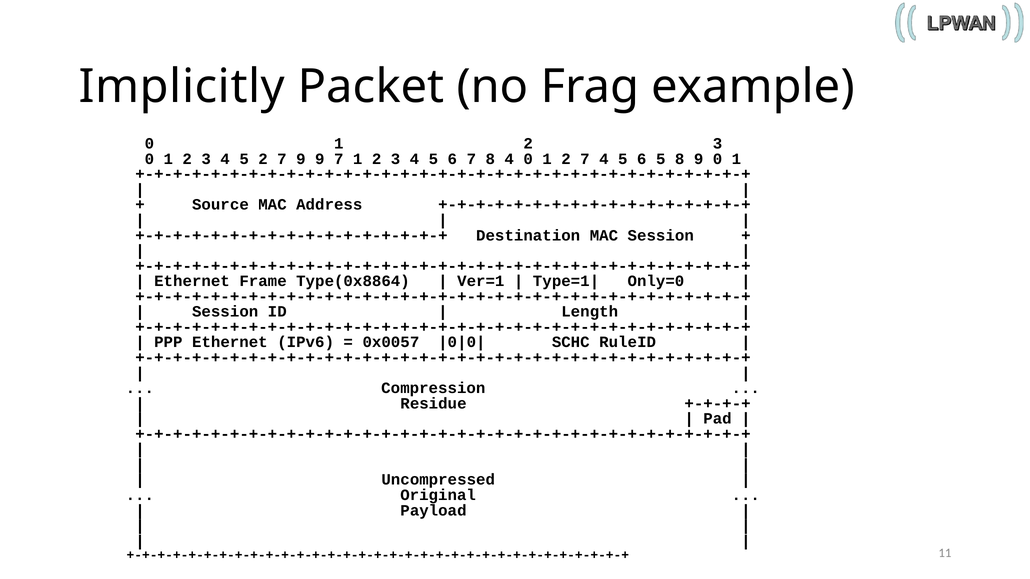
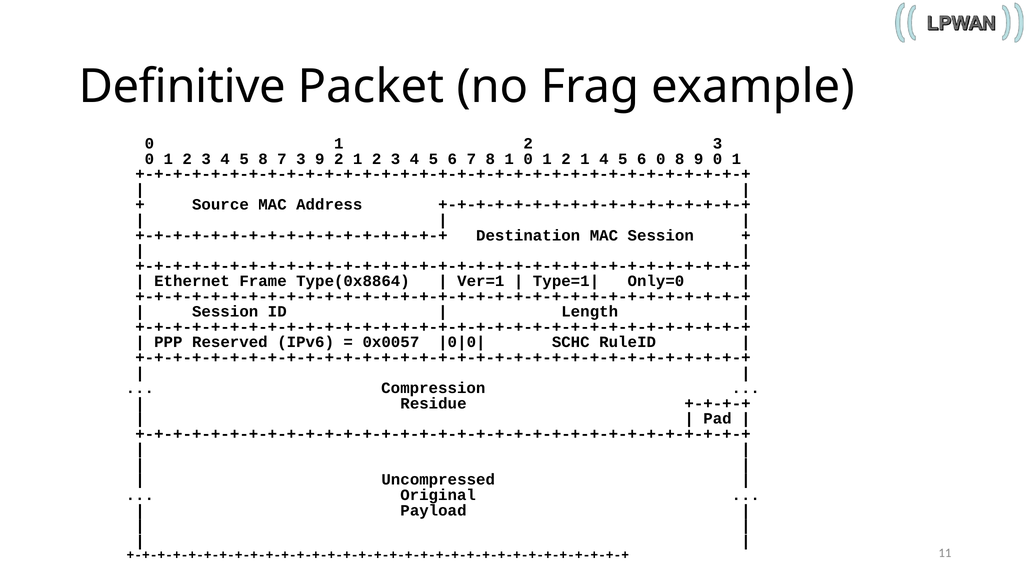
Implicitly: Implicitly -> Definitive
5 2: 2 -> 8
7 9: 9 -> 3
9 7: 7 -> 2
8 4: 4 -> 1
1 2 7: 7 -> 1
6 5: 5 -> 0
PPP Ethernet: Ethernet -> Reserved
